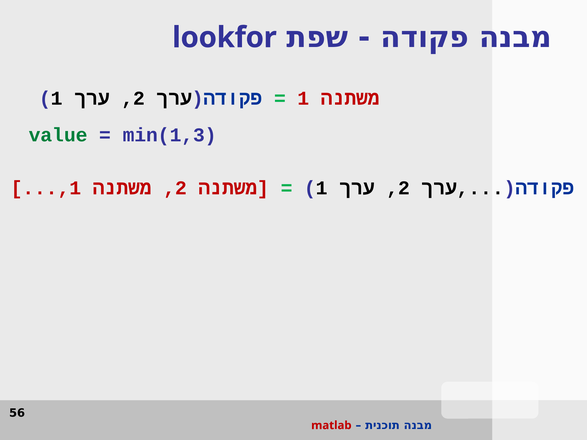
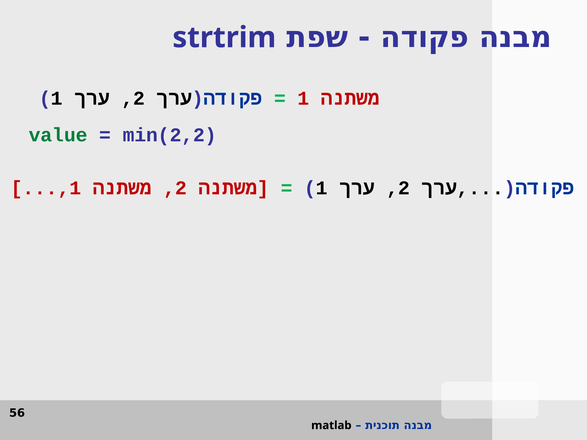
lookfor: lookfor -> strtrim
min(1,3: min(1,3 -> min(2,2
matlab colour: red -> black
